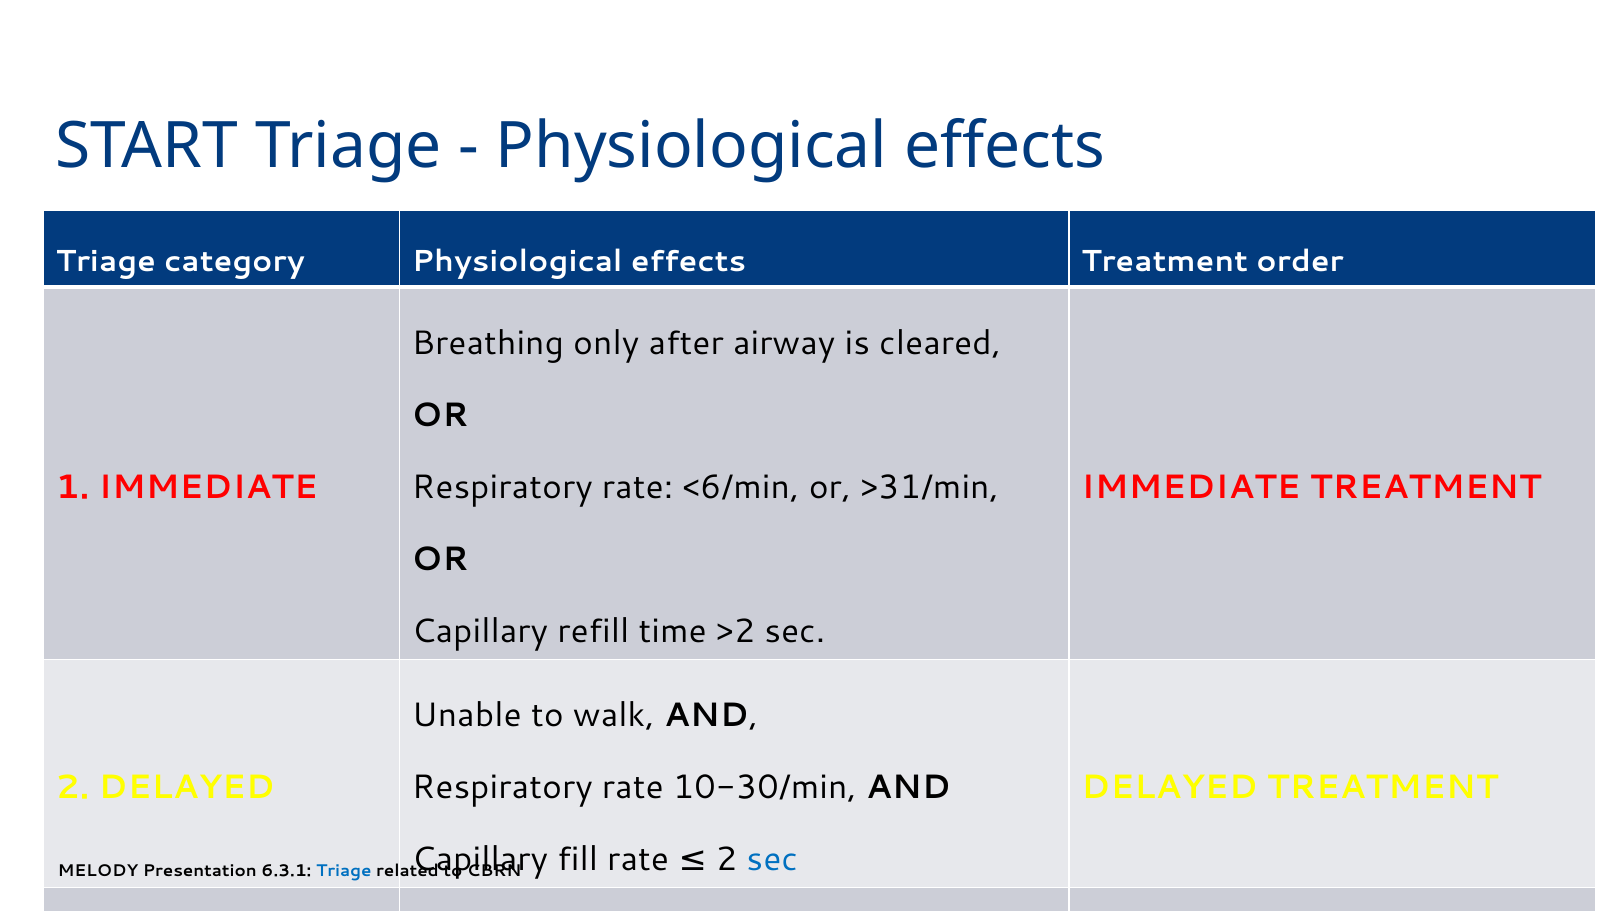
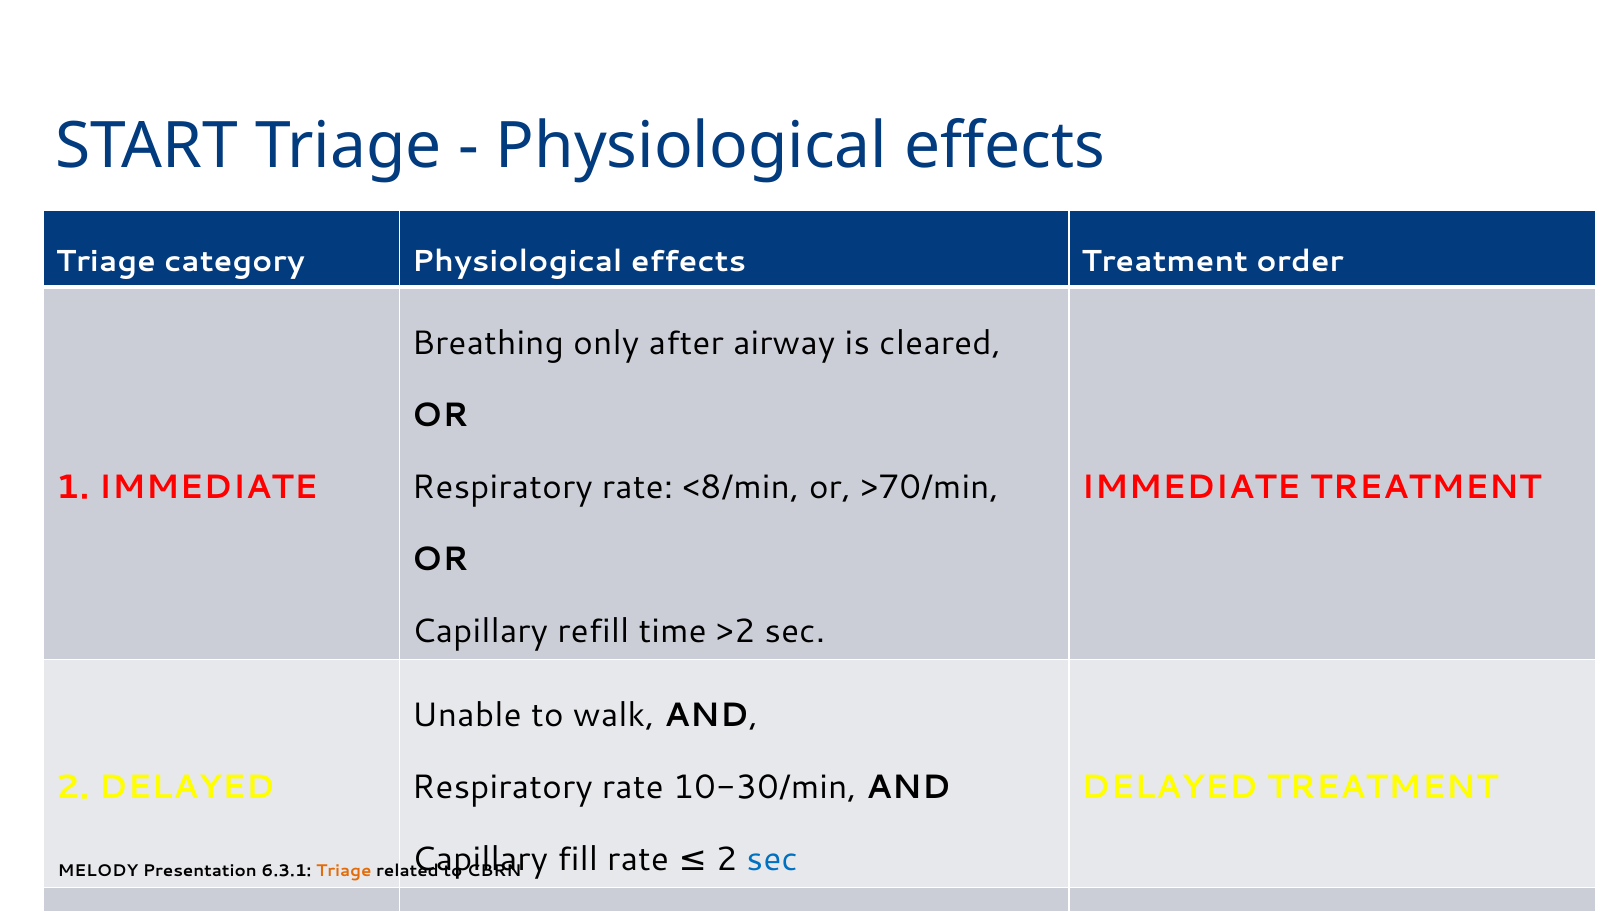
<6/min: <6/min -> <8/min
>31/min: >31/min -> >70/min
Triage at (344, 871) colour: blue -> orange
